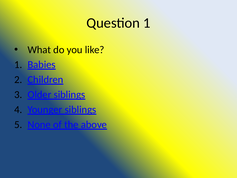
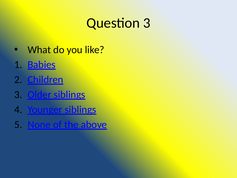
Question 1: 1 -> 3
